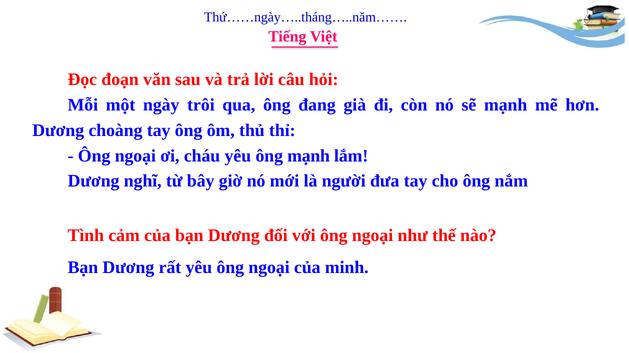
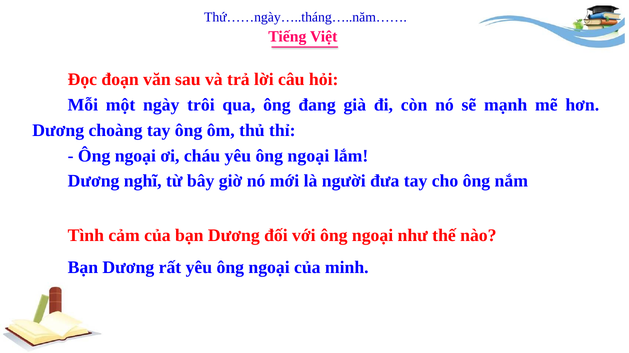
cháu yêu ông mạnh: mạnh -> ngoại
